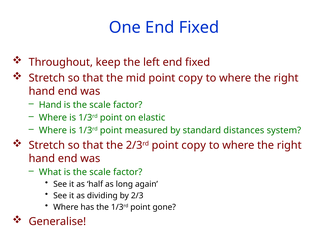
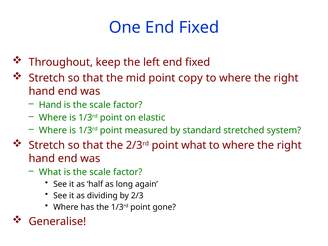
distances: distances -> stretched
2/3rd point copy: copy -> what
